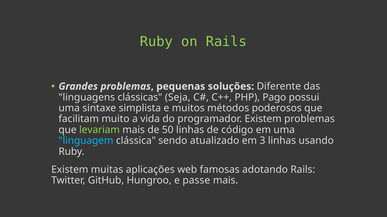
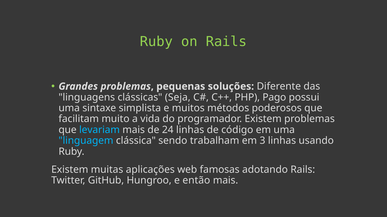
levariam colour: light green -> light blue
50: 50 -> 24
atualizado: atualizado -> trabalham
passe: passe -> então
